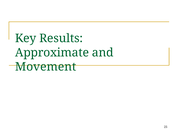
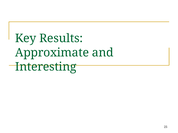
Movement: Movement -> Interesting
